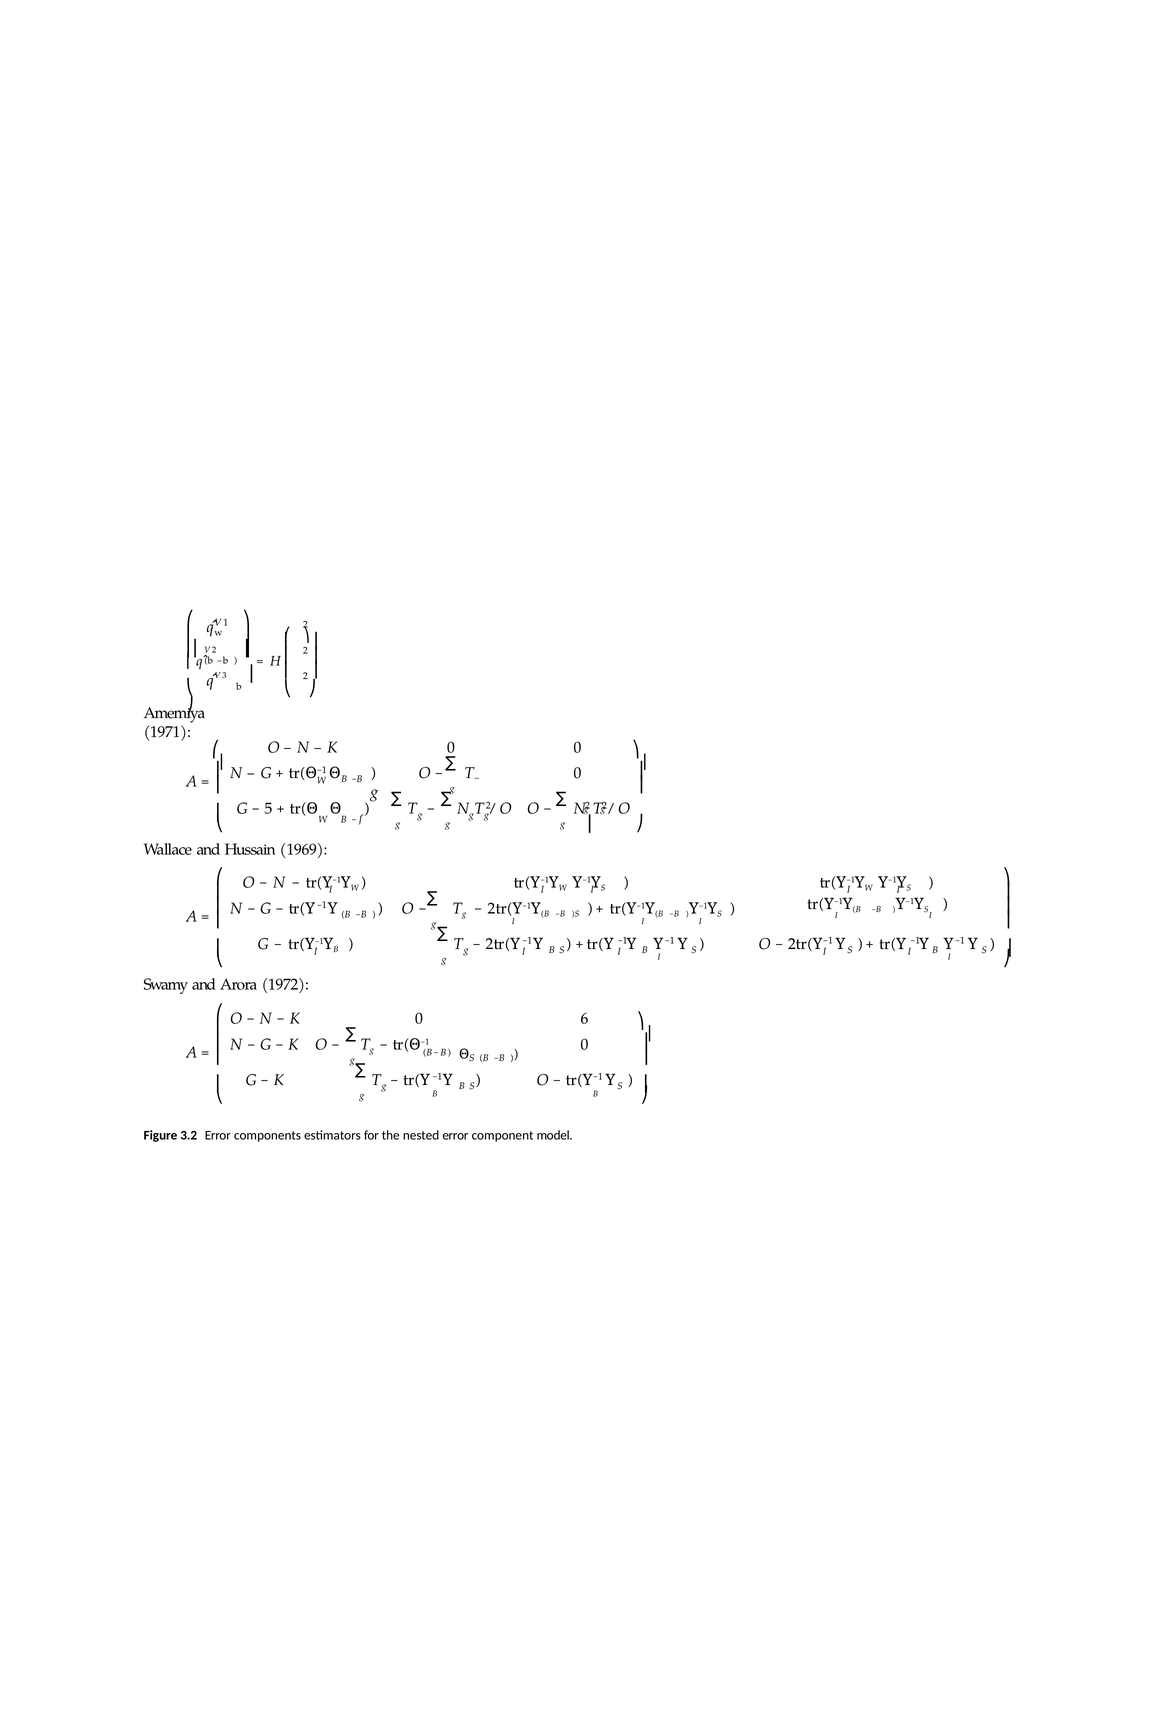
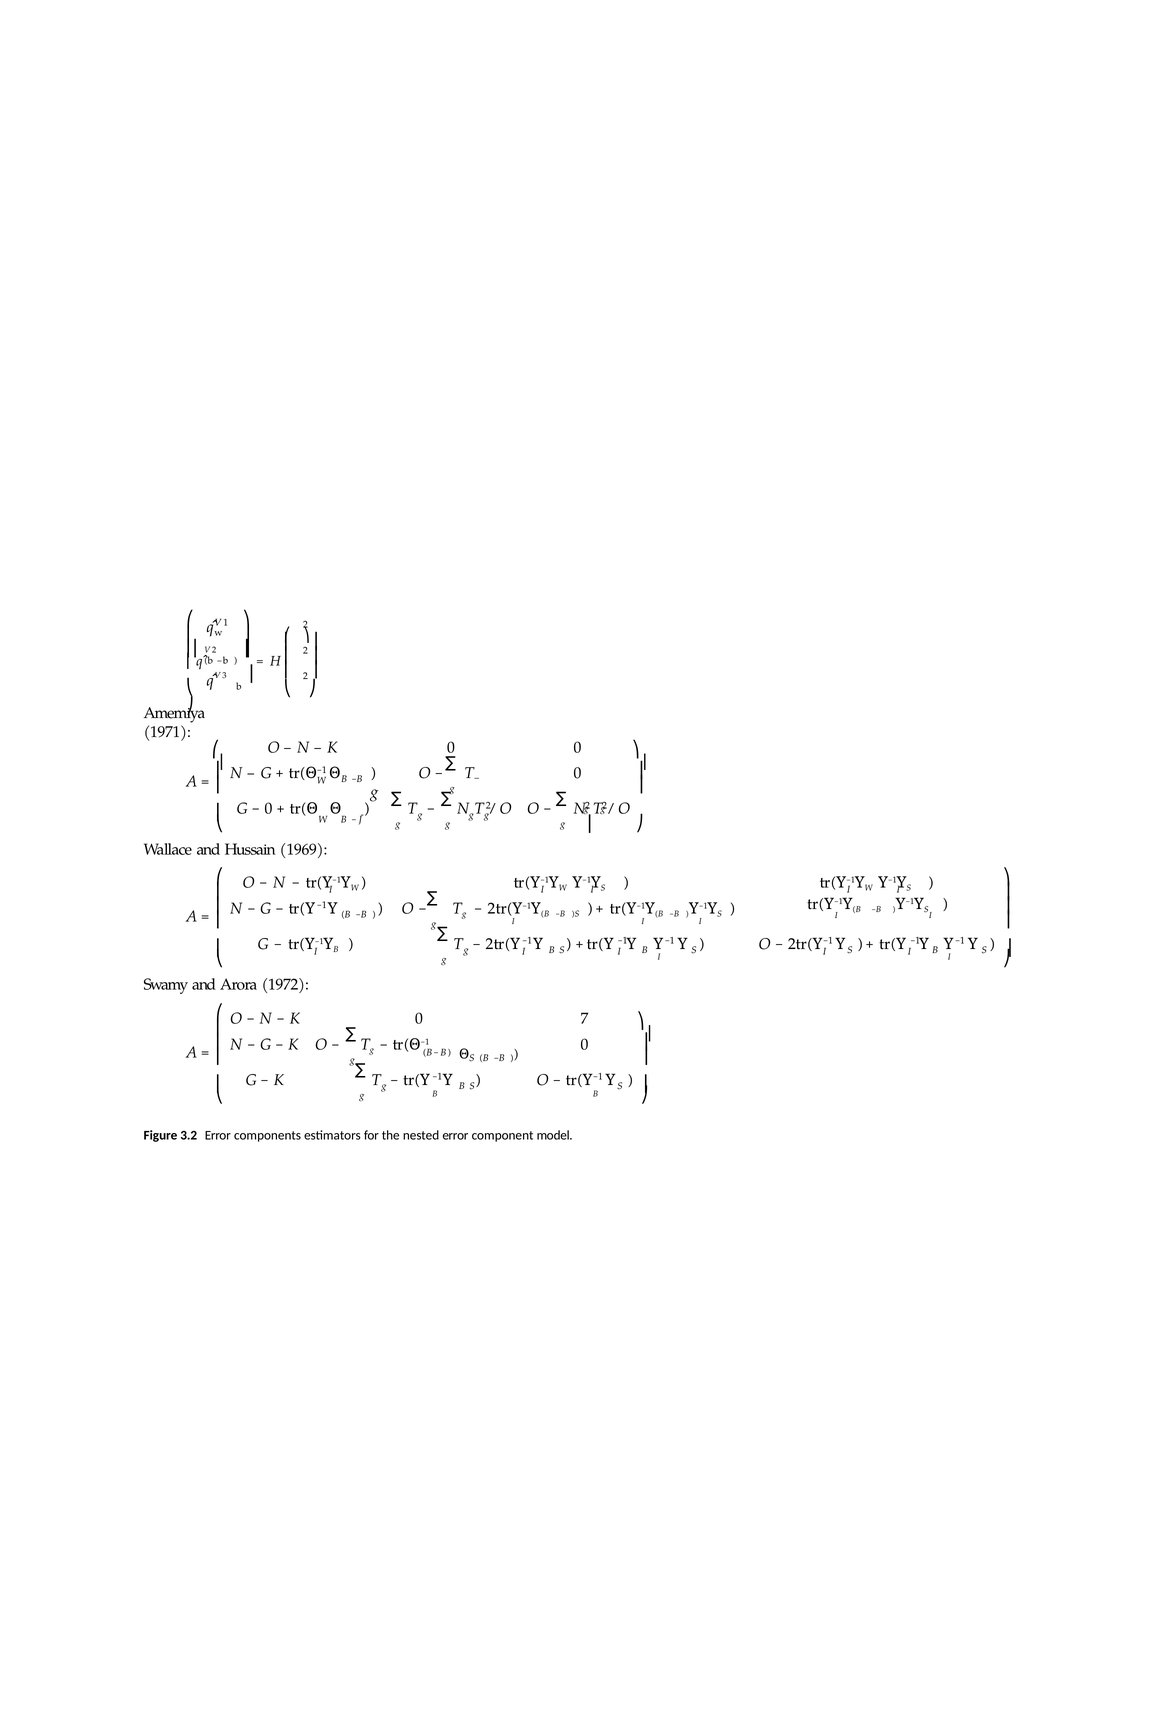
5 at (269, 809): 5 -> 0
6: 6 -> 7
